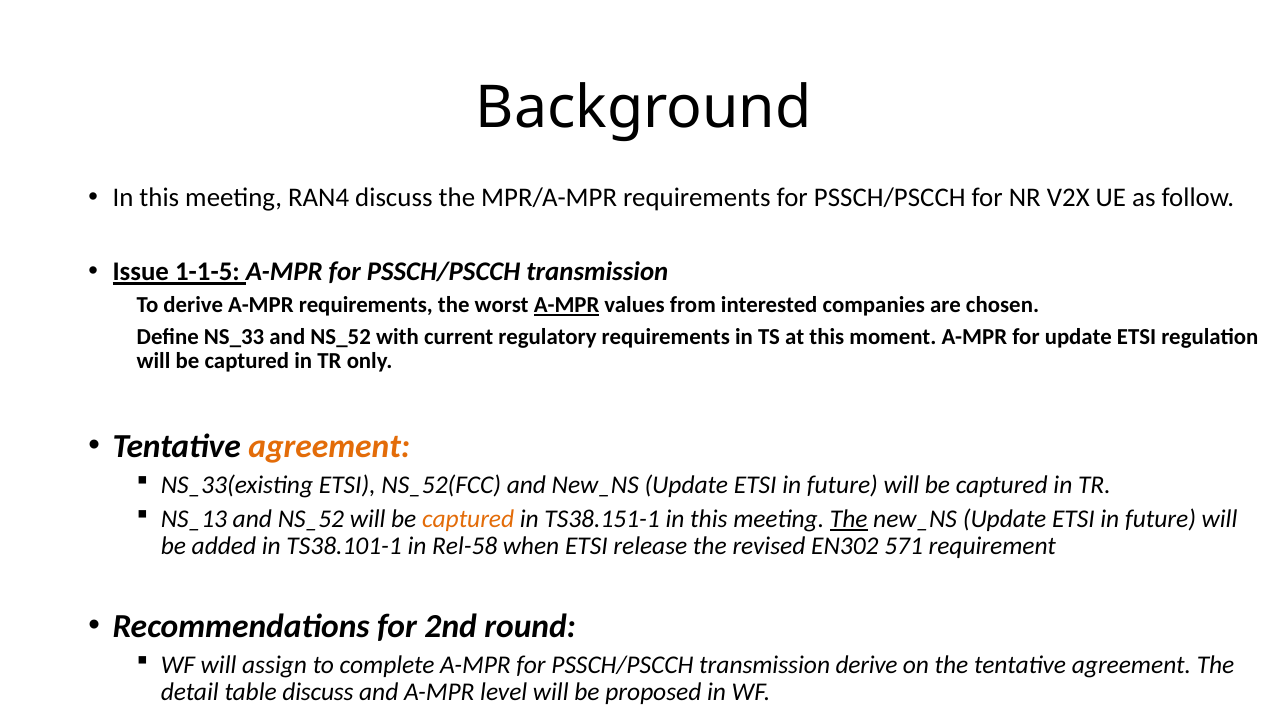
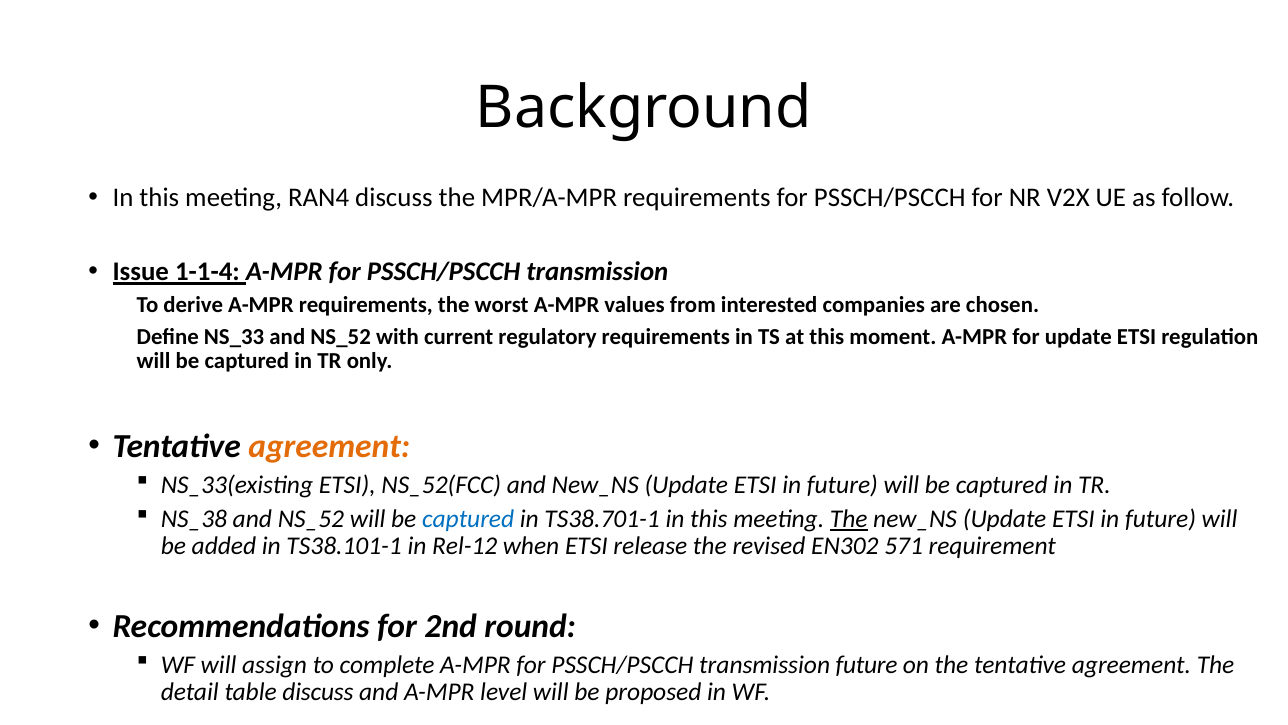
1-1-5: 1-1-5 -> 1-1-4
A-MPR at (567, 305) underline: present -> none
NS_13: NS_13 -> NS_38
captured at (468, 519) colour: orange -> blue
TS38.151-1: TS38.151-1 -> TS38.701-1
Rel-58: Rel-58 -> Rel-12
transmission derive: derive -> future
